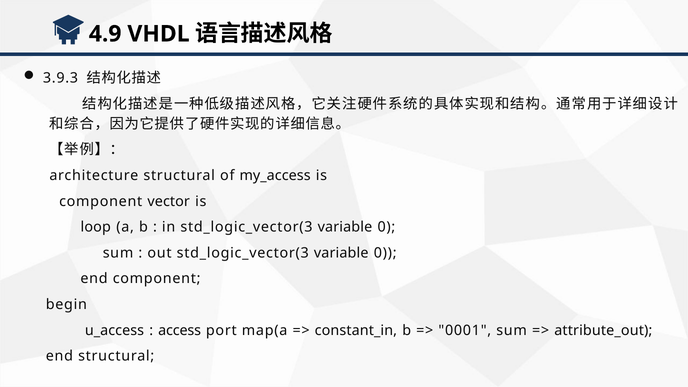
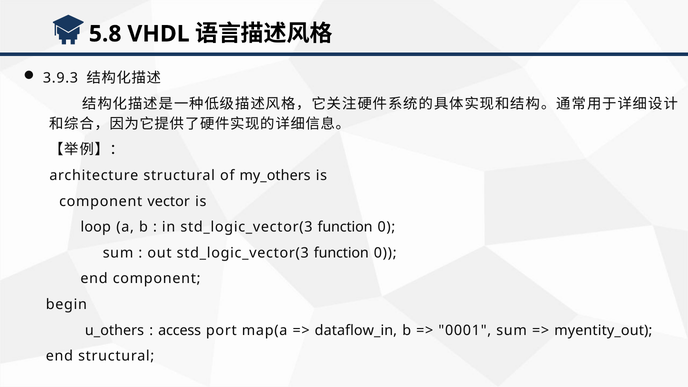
4.9: 4.9 -> 5.8
my_access: my_access -> my_others
in std_logic_vector(3 variable: variable -> function
out std_logic_vector(3 variable: variable -> function
u_access: u_access -> u_others
constant_in: constant_in -> dataflow_in
attribute_out: attribute_out -> myentity_out
